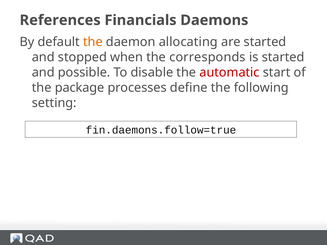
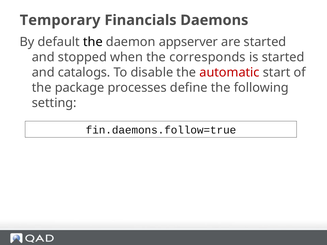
References: References -> Temporary
the at (93, 42) colour: orange -> black
allocating: allocating -> appserver
possible: possible -> catalogs
